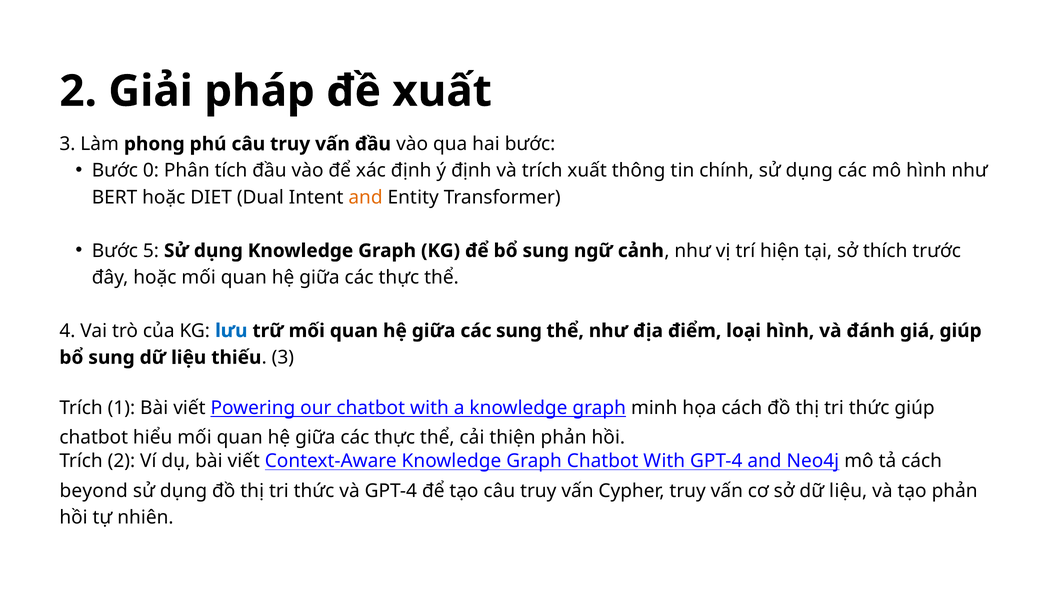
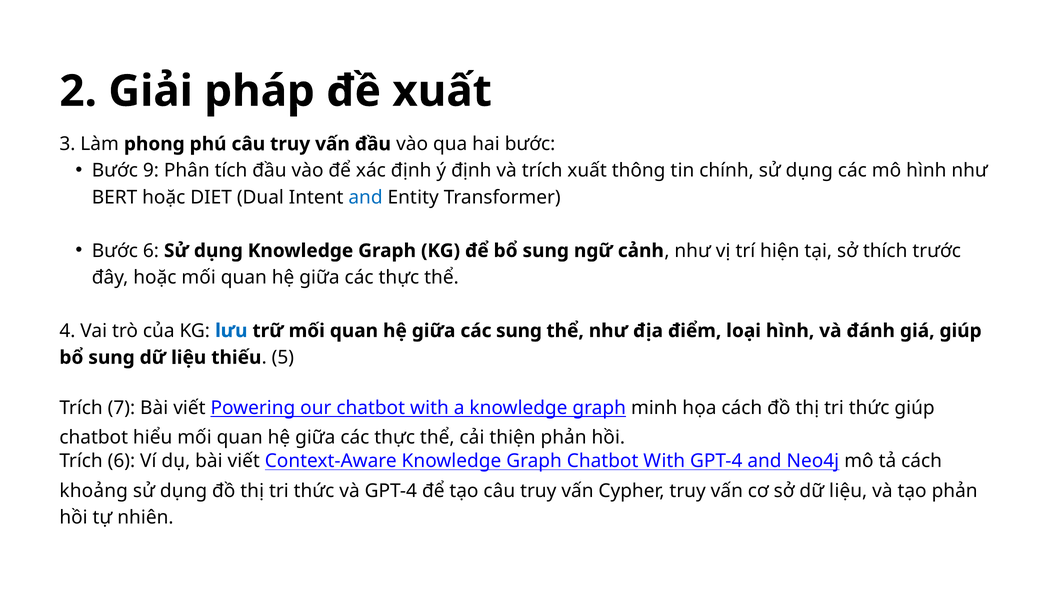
0: 0 -> 9
and at (366, 197) colour: orange -> blue
Bước 5: 5 -> 6
3 at (283, 358): 3 -> 5
1: 1 -> 7
Trích 2: 2 -> 6
beyond: beyond -> khoảng
